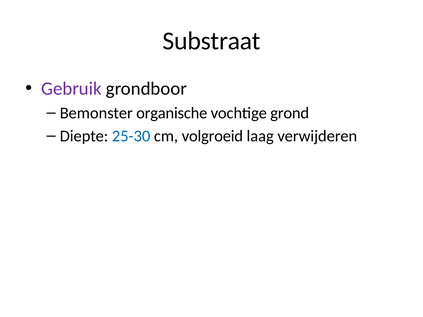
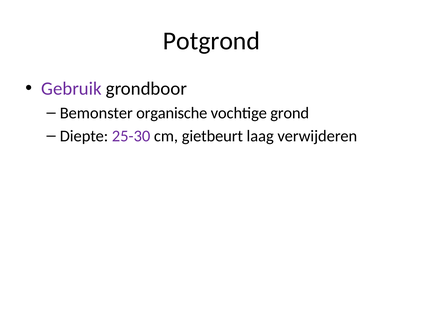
Substraat: Substraat -> Potgrond
25-30 colour: blue -> purple
volgroeid: volgroeid -> gietbeurt
